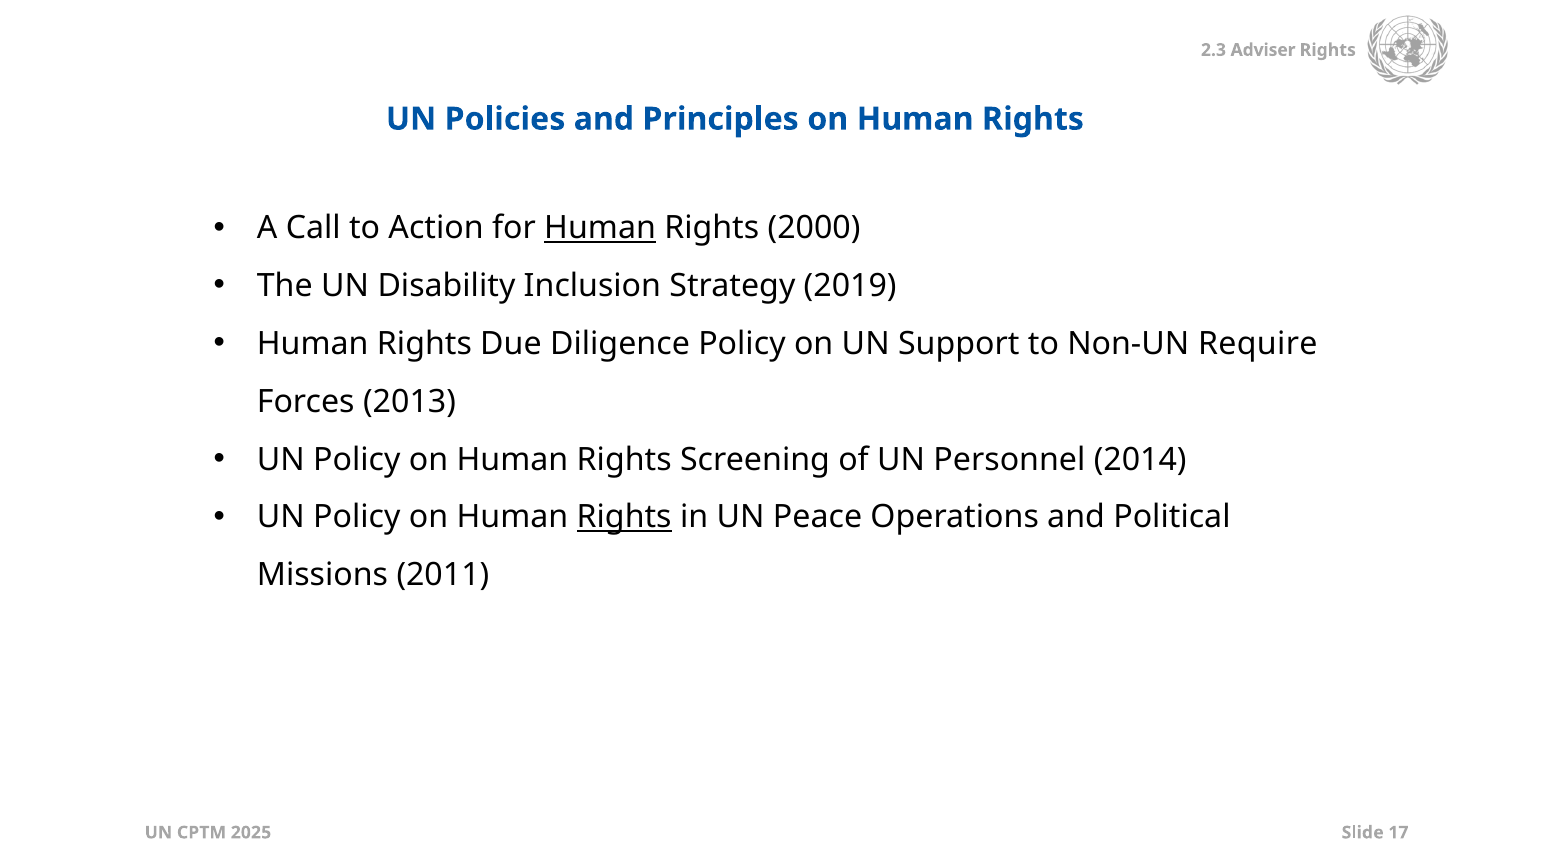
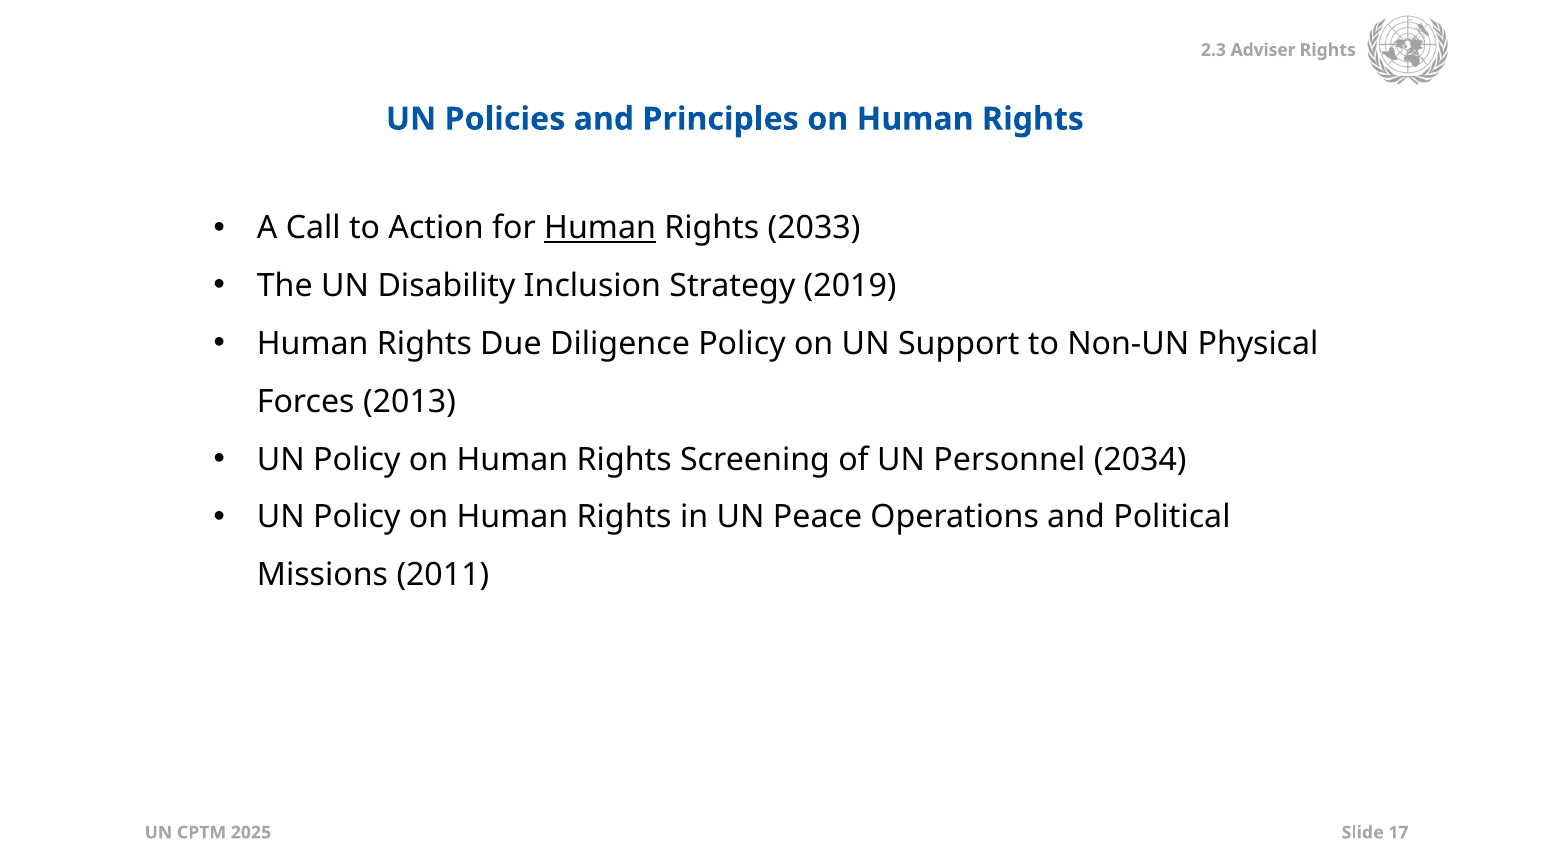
2000: 2000 -> 2033
Require: Require -> Physical
2014: 2014 -> 2034
Rights at (624, 517) underline: present -> none
